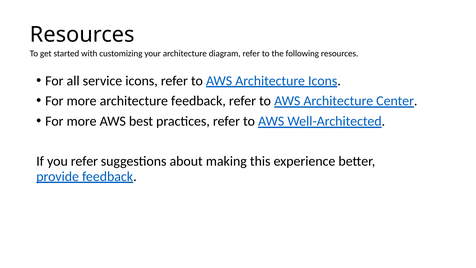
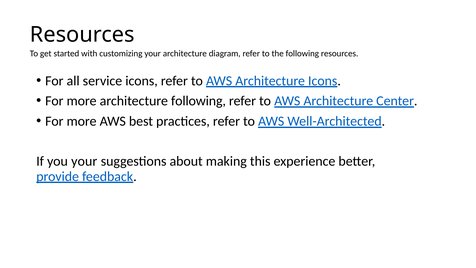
architecture feedback: feedback -> following
you refer: refer -> your
